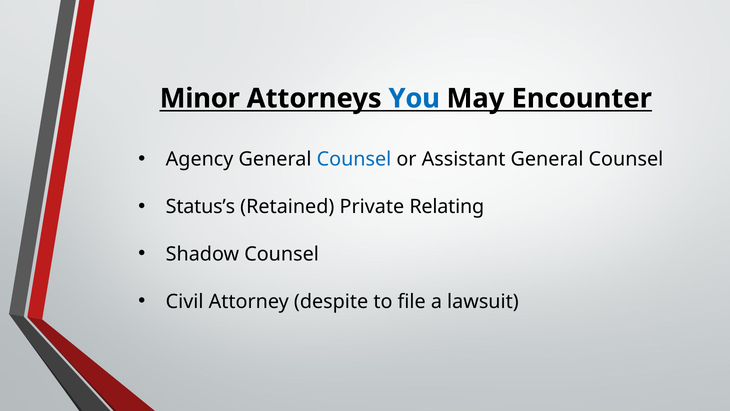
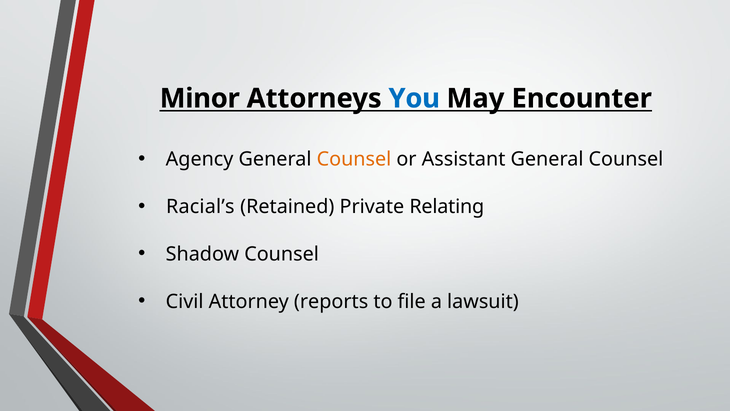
Counsel at (354, 159) colour: blue -> orange
Status’s: Status’s -> Racial’s
despite: despite -> reports
